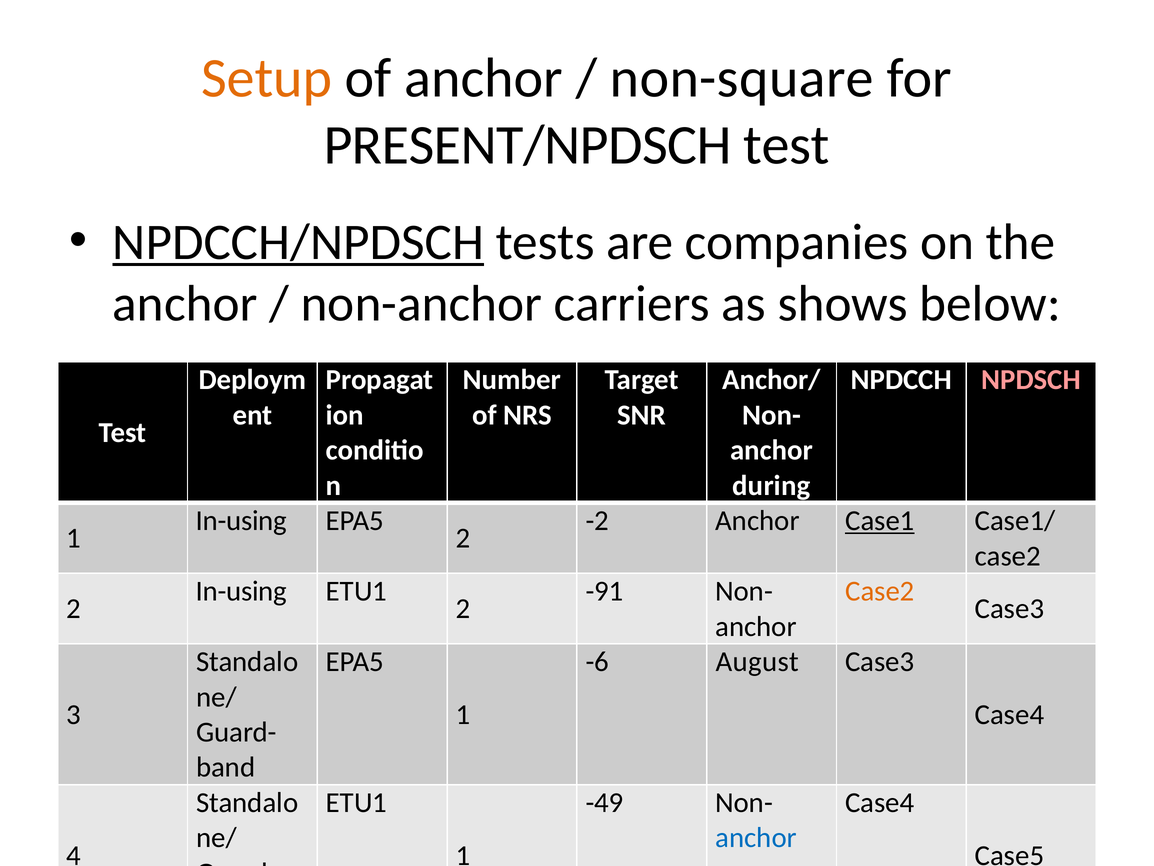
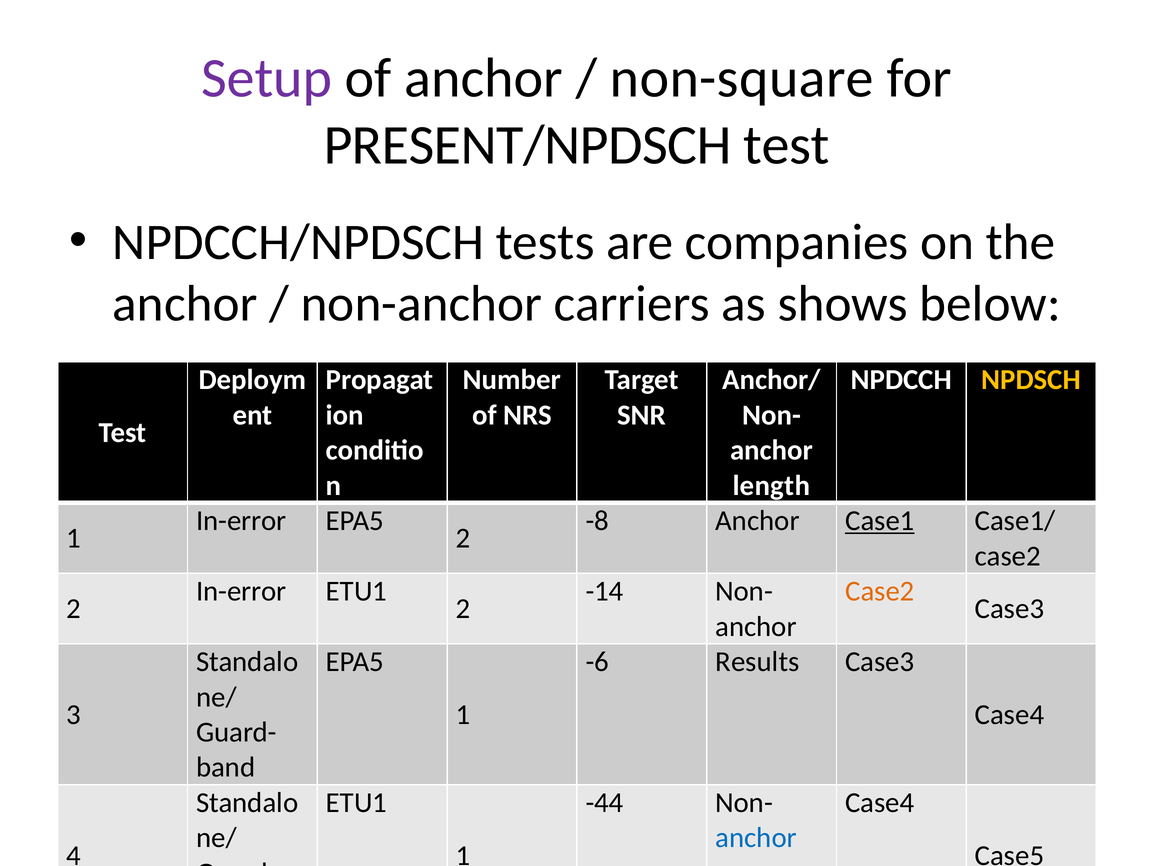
Setup colour: orange -> purple
NPDCCH/NPDSCH underline: present -> none
NPDSCH colour: pink -> yellow
during: during -> length
In-using at (241, 520): In-using -> In-error
-2: -2 -> -8
In-using at (241, 591): In-using -> In-error
-91: -91 -> -14
August: August -> Results
-49: -49 -> -44
